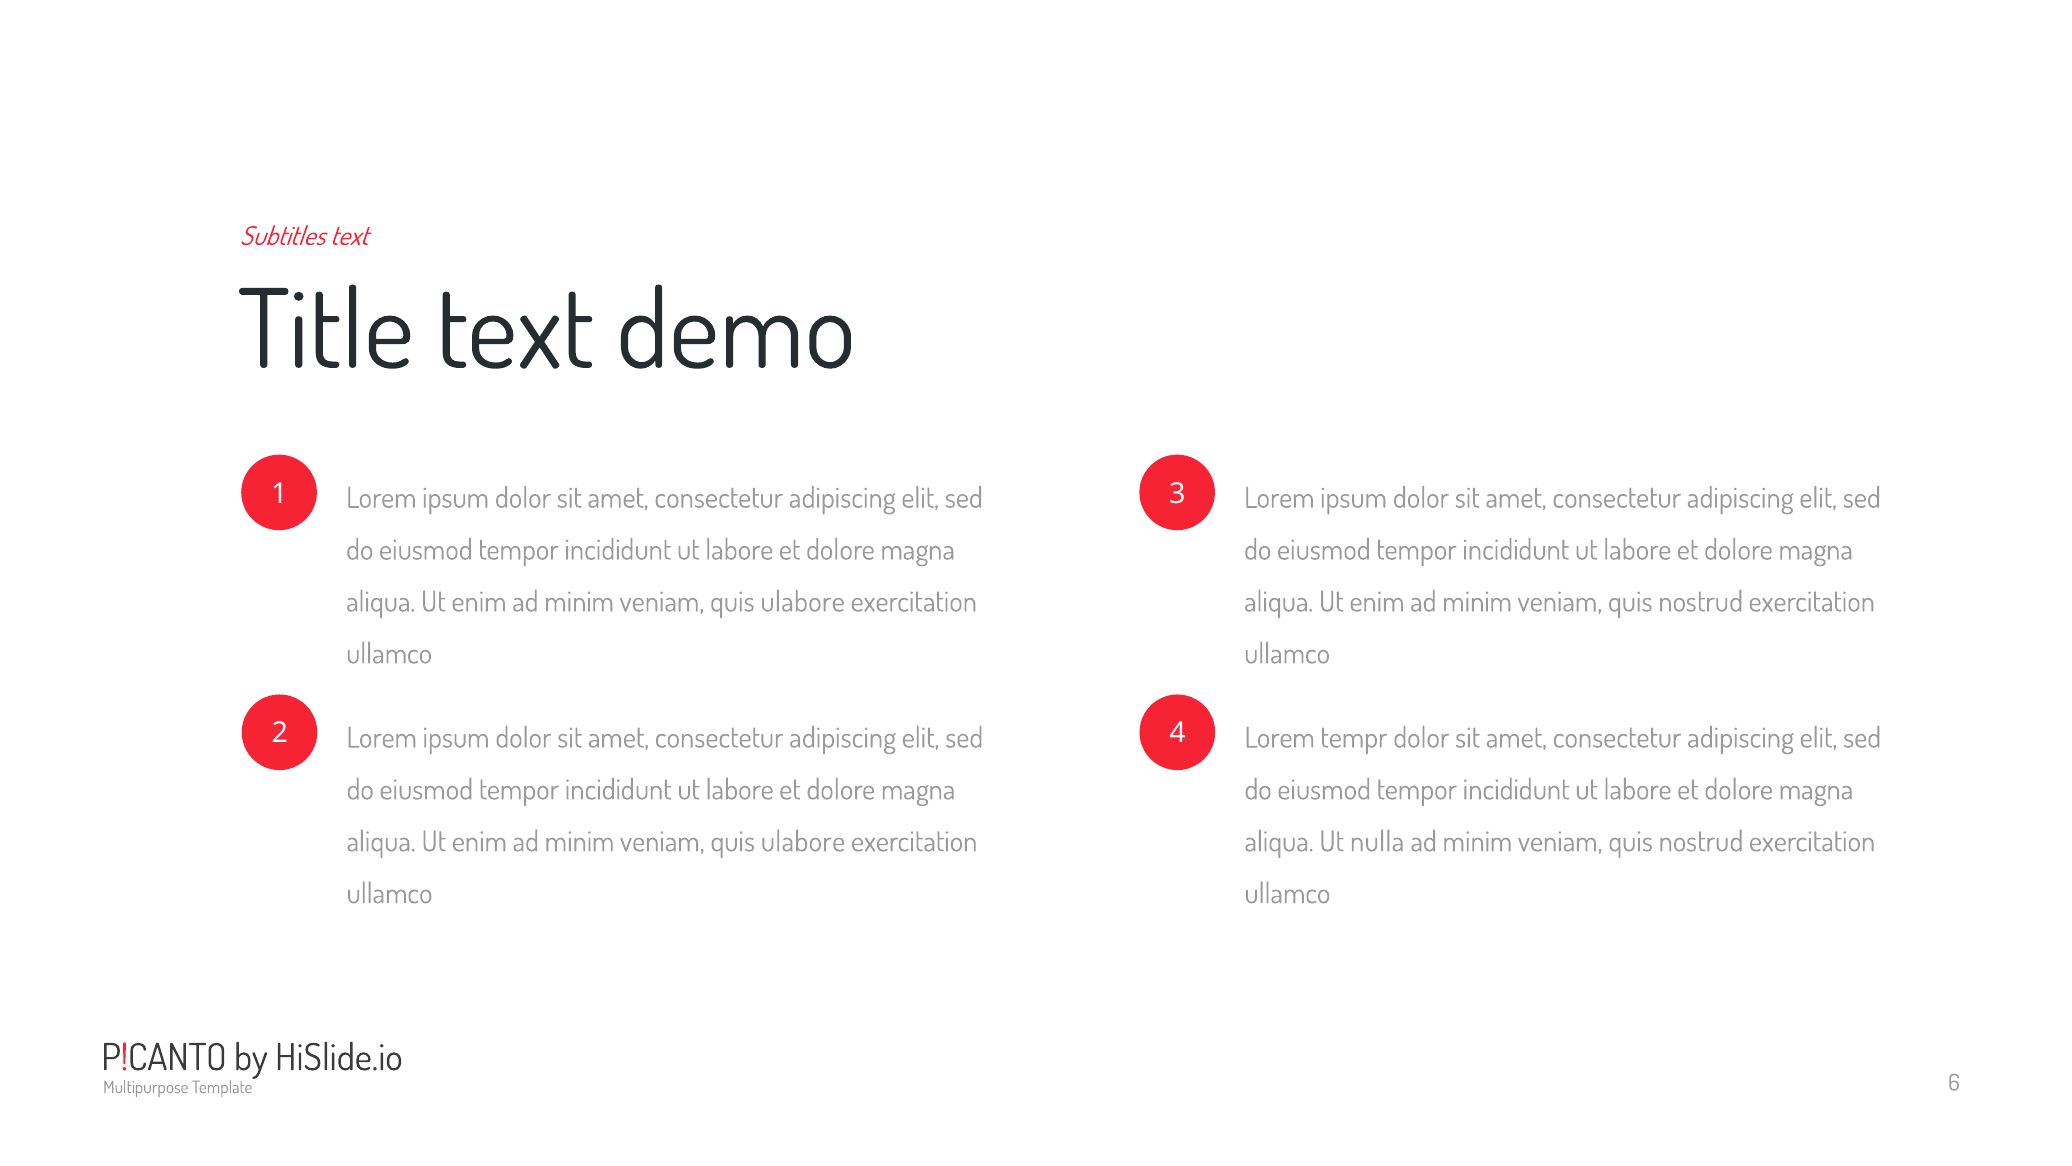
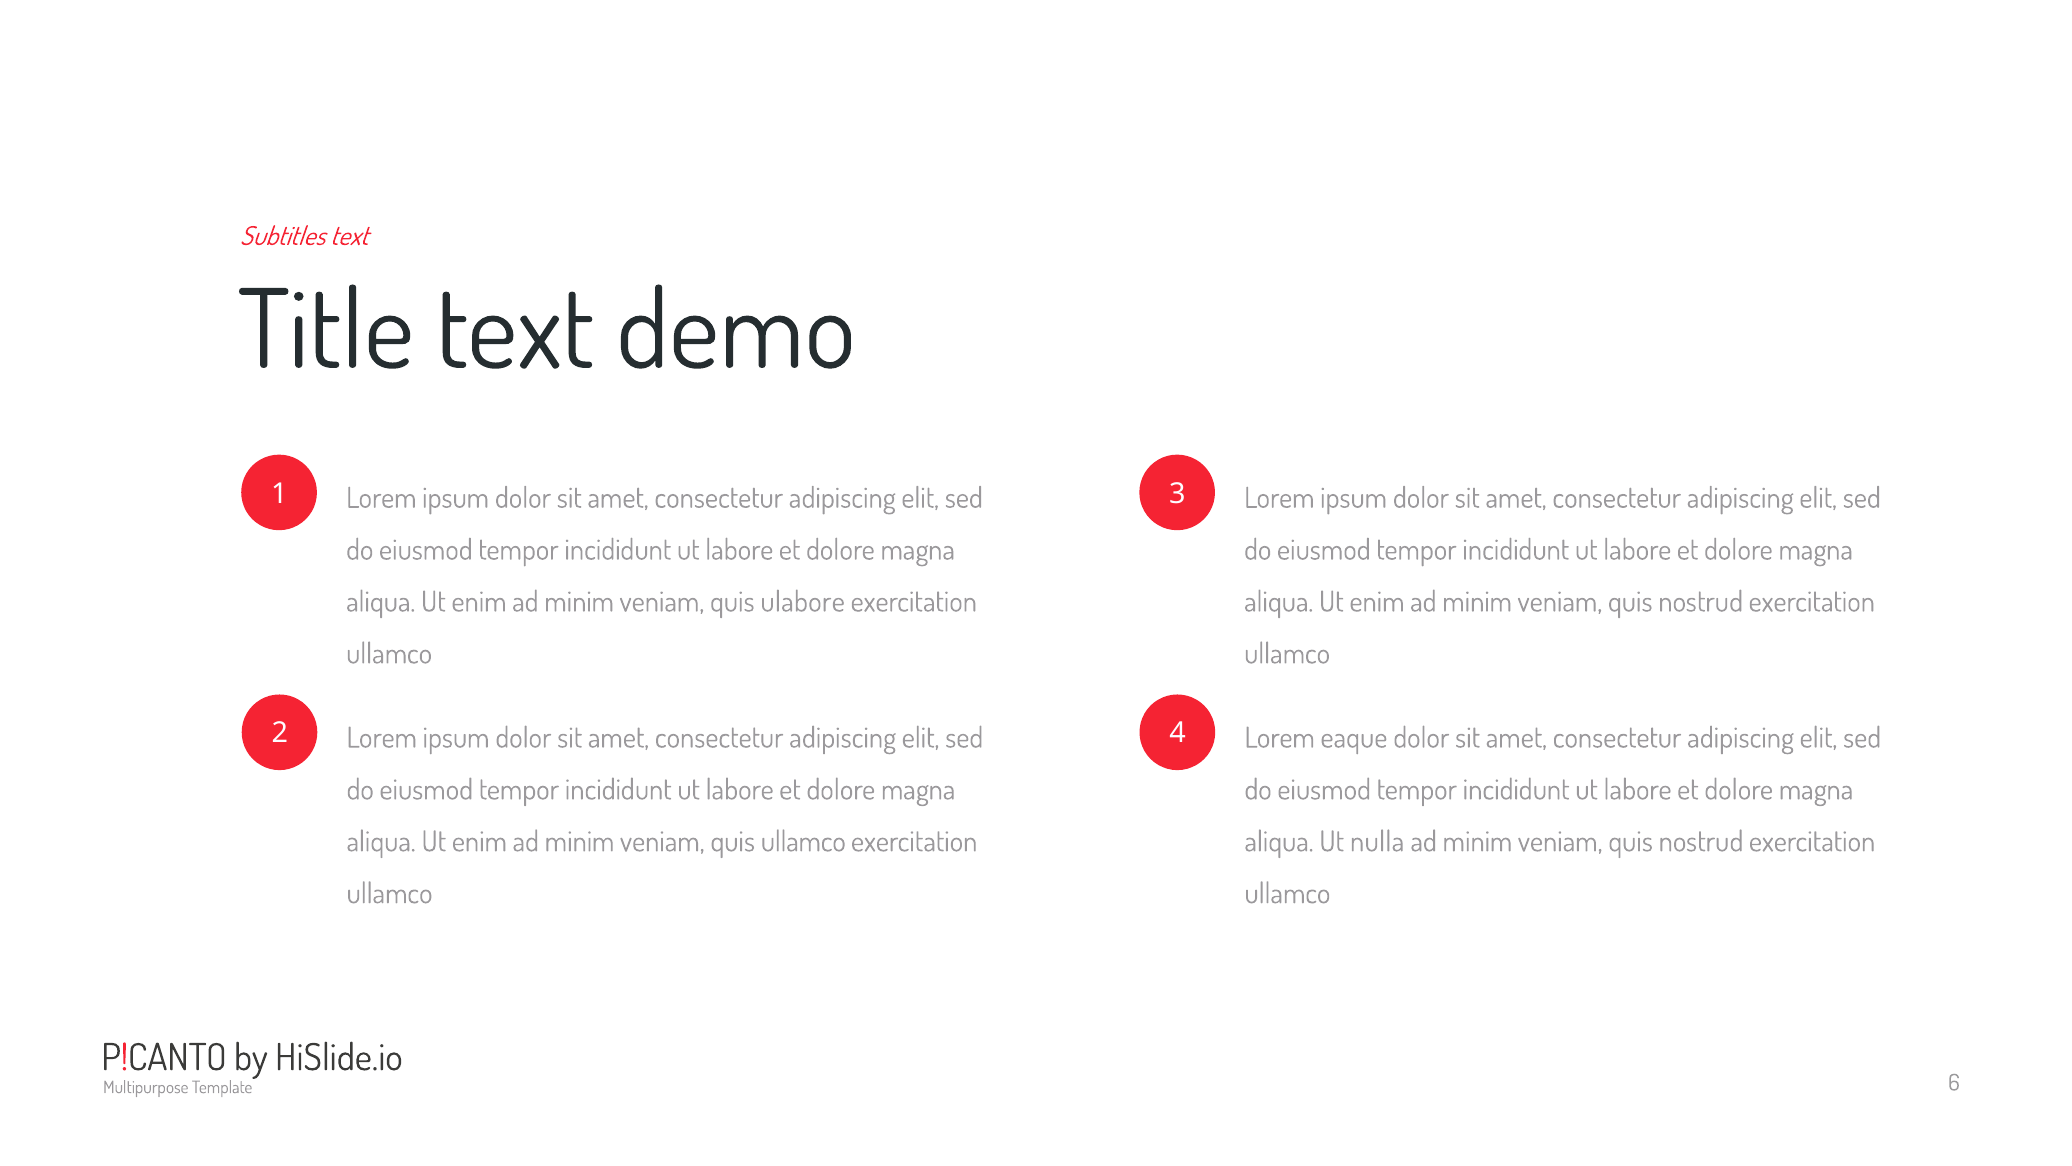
tempr: tempr -> eaque
ulabore at (803, 842): ulabore -> ullamco
